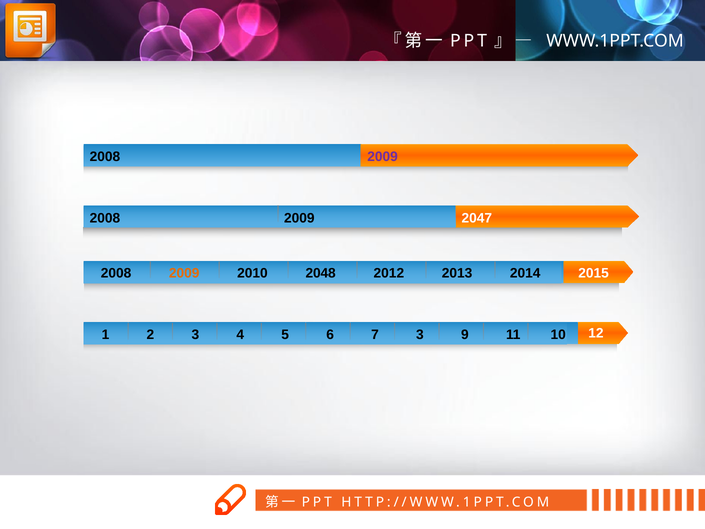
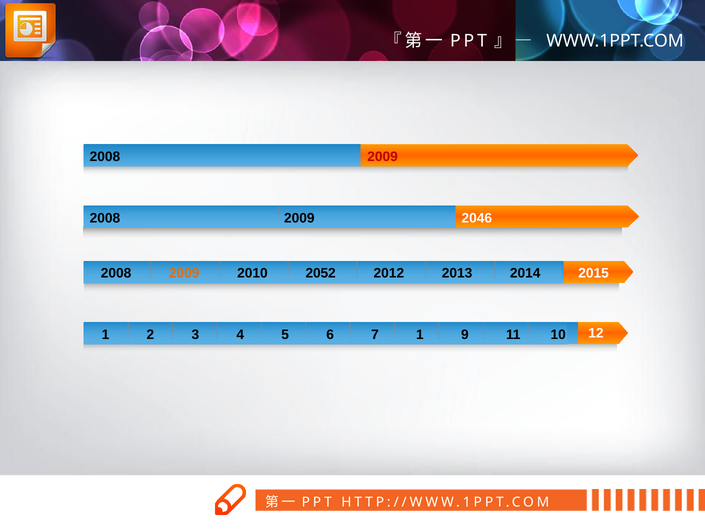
2009 at (383, 157) colour: purple -> red
2047: 2047 -> 2046
2048: 2048 -> 2052
7 3: 3 -> 1
